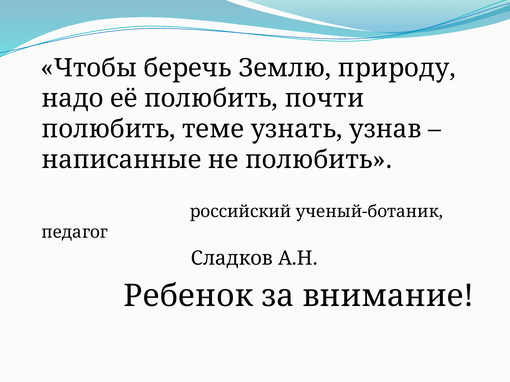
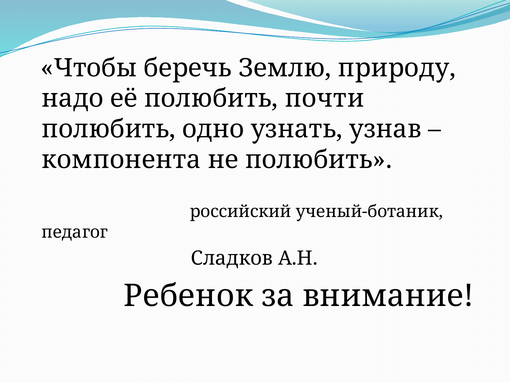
теме: теме -> одно
написанные: написанные -> компонента
